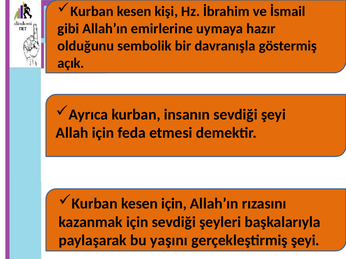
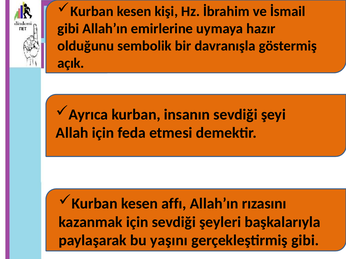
kesen için: için -> affı
gerçekleştirmiş şeyi: şeyi -> gibi
